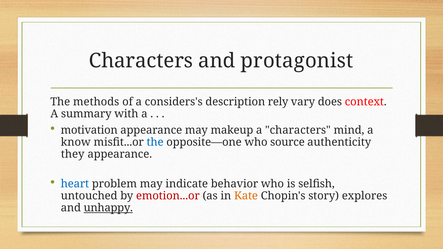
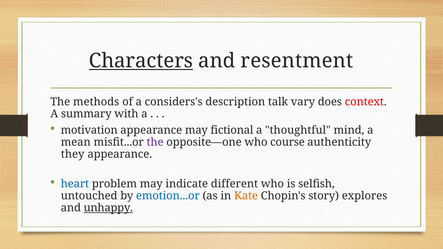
Characters at (141, 61) underline: none -> present
protagonist: protagonist -> resentment
rely: rely -> talk
makeup: makeup -> fictional
a characters: characters -> thoughtful
know: know -> mean
the at (155, 142) colour: blue -> purple
source: source -> course
behavior: behavior -> different
emotion...or colour: red -> blue
